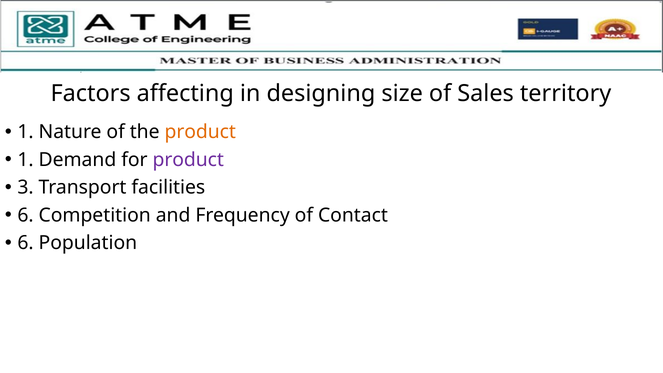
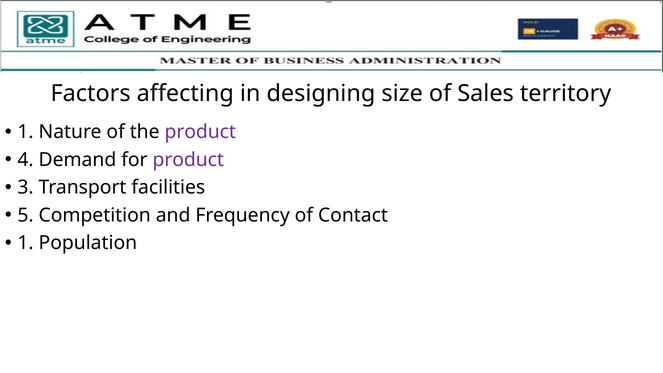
product at (200, 132) colour: orange -> purple
1 at (26, 160): 1 -> 4
6 at (26, 215): 6 -> 5
6 at (26, 243): 6 -> 1
